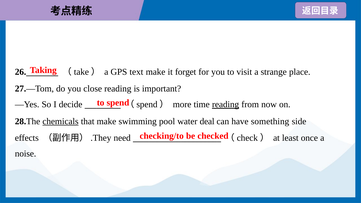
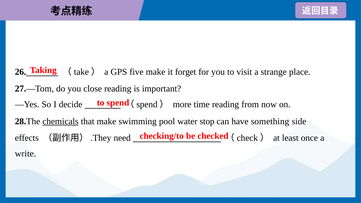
text: text -> five
reading at (226, 105) underline: present -> none
deal: deal -> stop
noise: noise -> write
